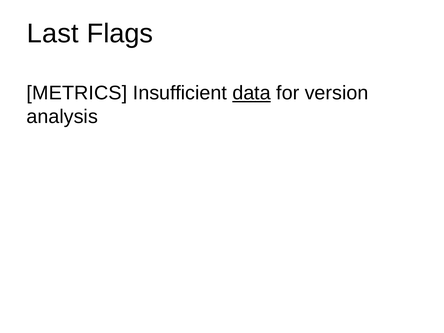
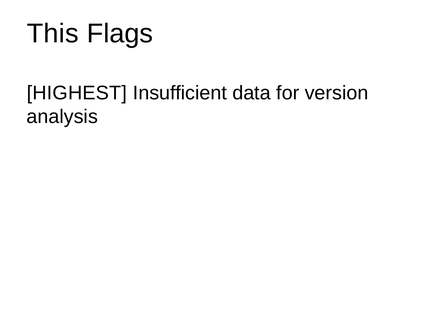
Last: Last -> This
METRICS: METRICS -> HIGHEST
data underline: present -> none
